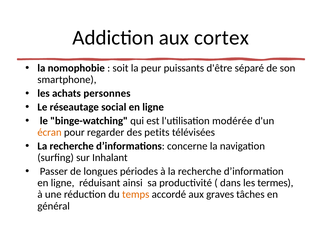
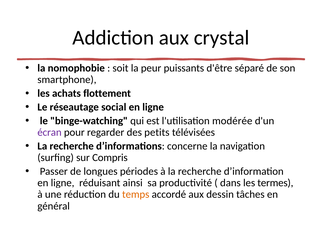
cortex: cortex -> crystal
personnes: personnes -> flottement
écran colour: orange -> purple
Inhalant: Inhalant -> Compris
graves: graves -> dessin
